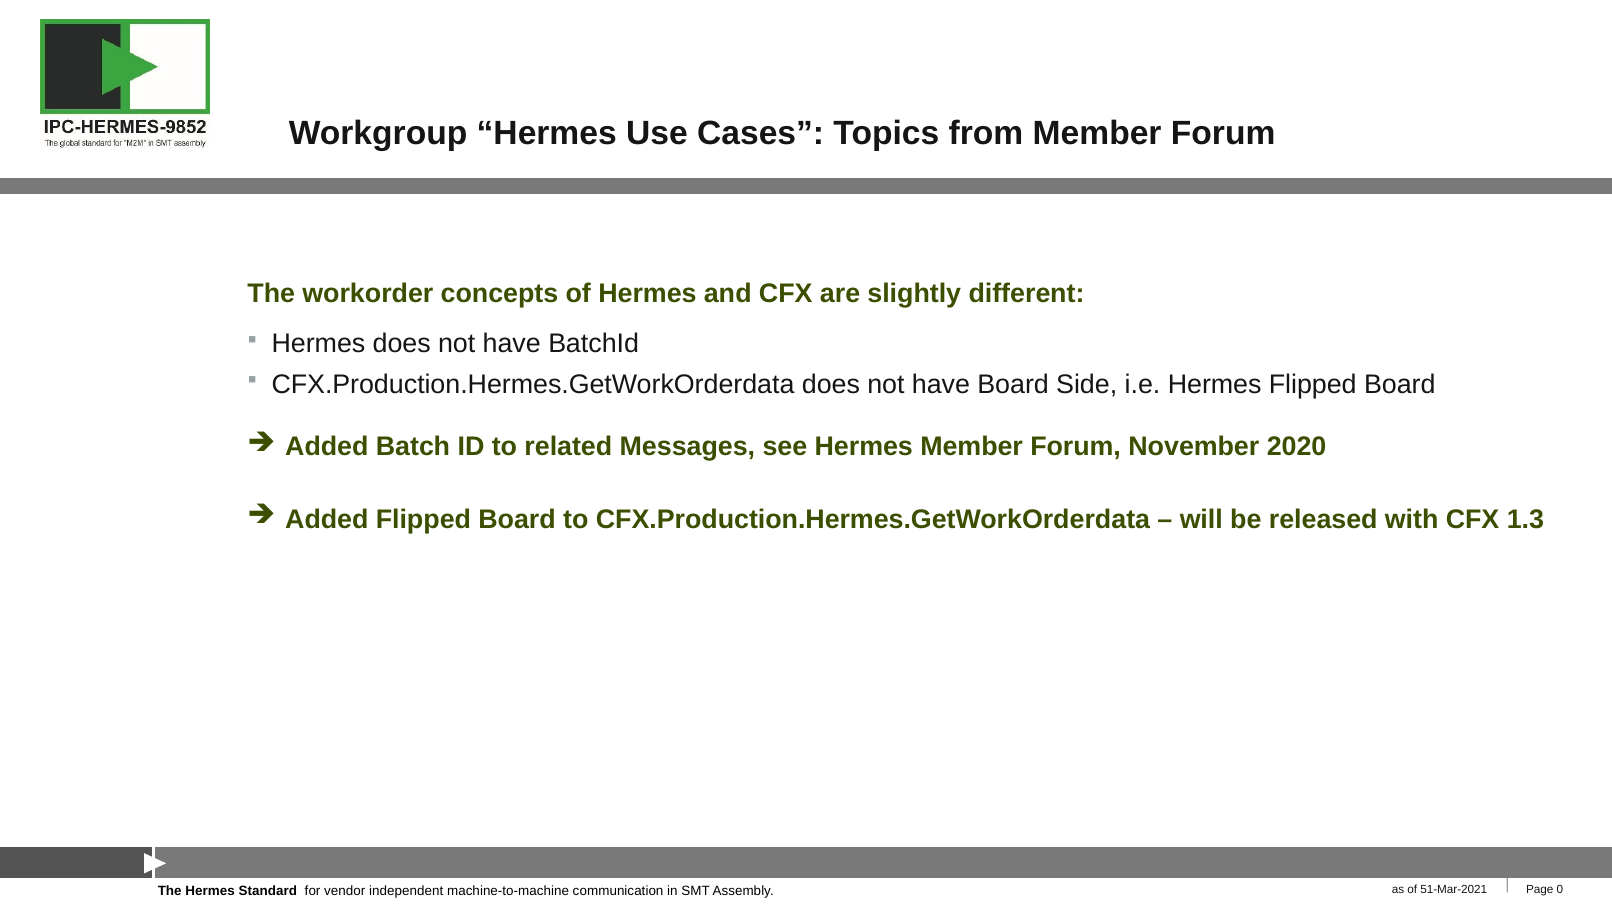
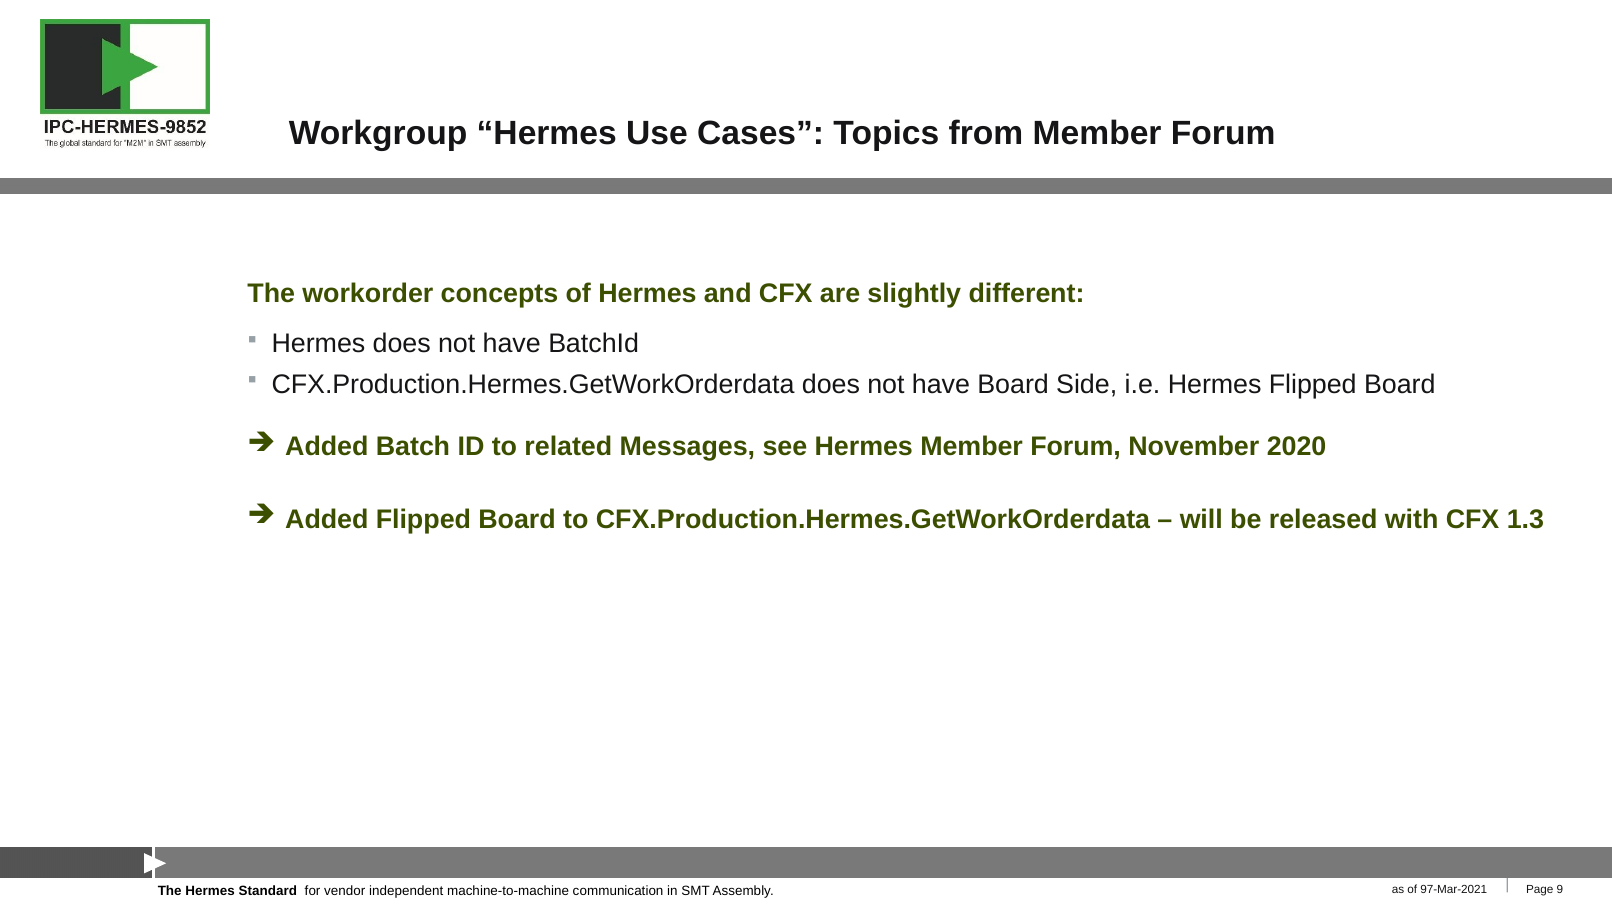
51-Mar-2021: 51-Mar-2021 -> 97-Mar-2021
0: 0 -> 9
